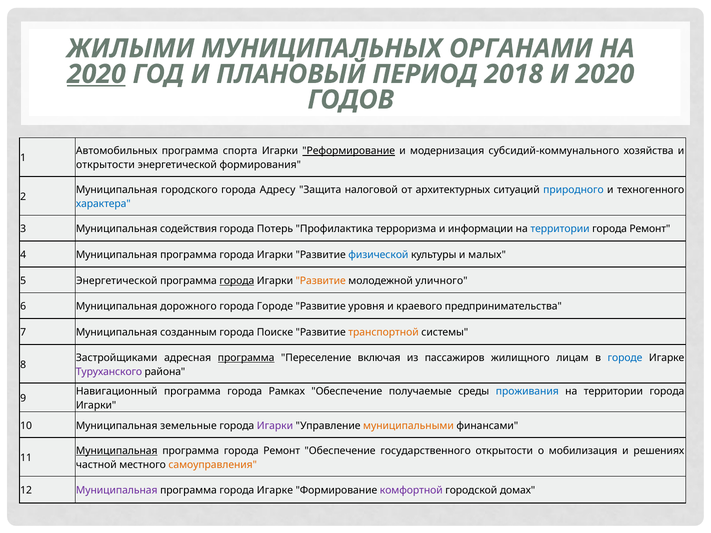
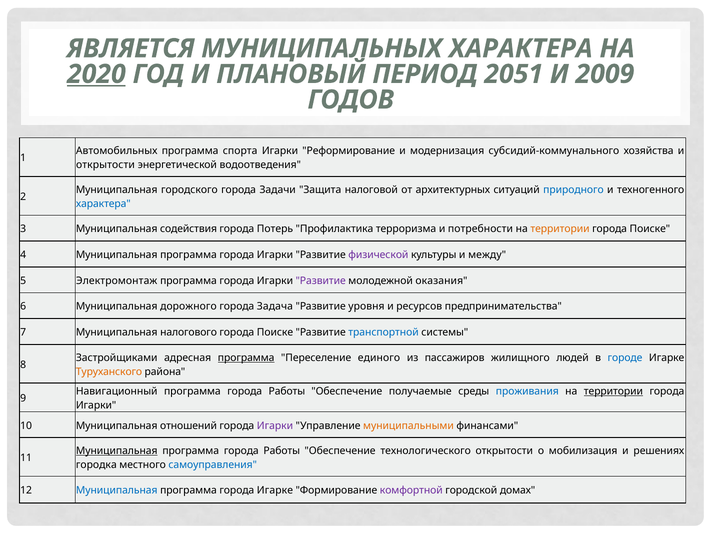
ЖИЛЫМИ: ЖИЛЫМИ -> ЯВЛЯЕТСЯ
МУНИЦИПАЛЬНЫХ ОРГАНАМИ: ОРГАНАМИ -> ХАРАКТЕРА
2018: 2018 -> 2051
И 2020: 2020 -> 2009
Реформирование underline: present -> none
формирования: формирования -> водоотведения
Адресу: Адресу -> Задачи
информации: информации -> потребности
территории at (560, 229) colour: blue -> orange
Ремонт at (650, 229): Ремонт -> Поиске
физической colour: blue -> purple
малых: малых -> между
5 Энергетической: Энергетической -> Электромонтаж
города at (237, 281) underline: present -> none
Развитие at (321, 281) colour: orange -> purple
уличного: уличного -> оказания
города Городе: Городе -> Задача
краевого: краевого -> ресурсов
созданным: созданным -> налогового
транспортной colour: orange -> blue
включая: включая -> единого
лицам: лицам -> людей
Туруханского colour: purple -> orange
Рамках at (287, 392): Рамках -> Работы
территории at (613, 392) underline: none -> present
земельные: земельные -> отношений
Ремонт at (282, 451): Ремонт -> Работы
государственного: государственного -> технологического
частной: частной -> городка
самоуправления colour: orange -> blue
Муниципальная at (117, 491) colour: purple -> blue
